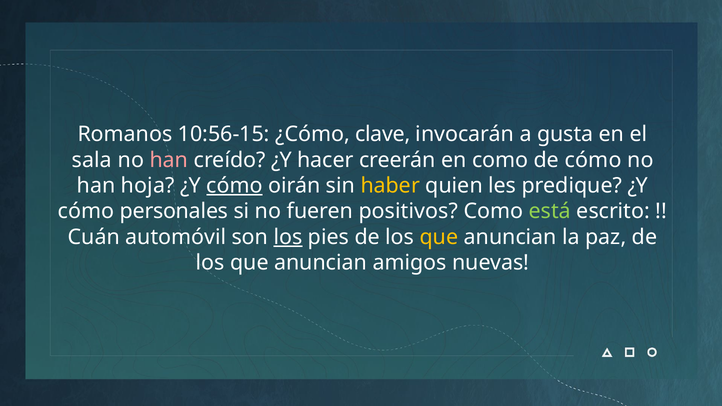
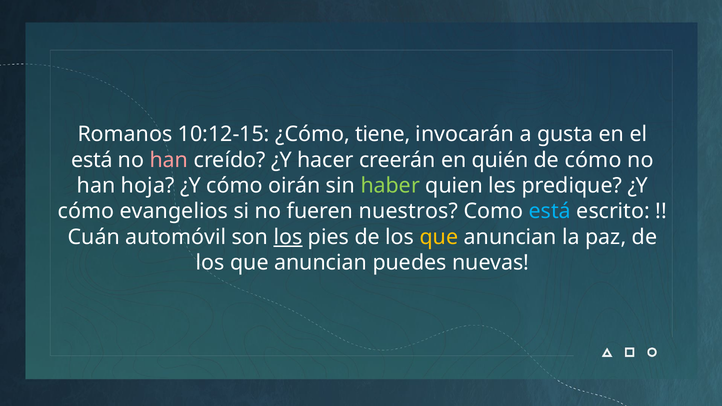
10:56-15: 10:56-15 -> 10:12-15
clave: clave -> tiene
sala at (92, 160): sala -> está
en como: como -> quién
cómo at (235, 186) underline: present -> none
haber colour: yellow -> light green
personales: personales -> evangelios
positivos: positivos -> nuestros
está at (550, 211) colour: light green -> light blue
amigos: amigos -> puedes
